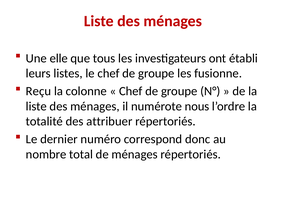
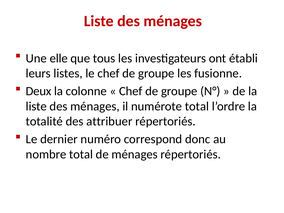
Reçu: Reçu -> Deux
numérote nous: nous -> total
